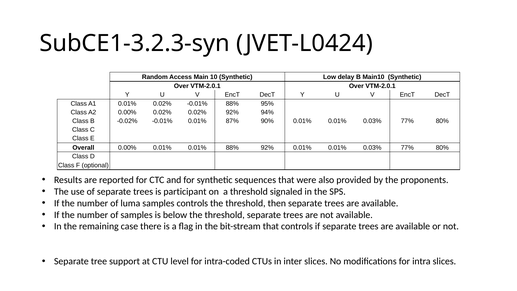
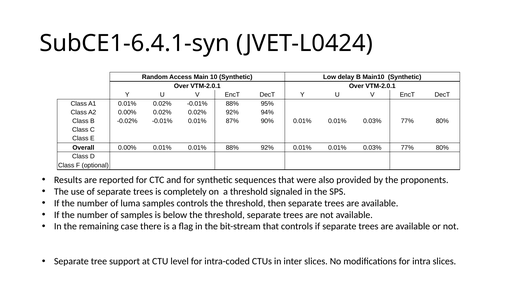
SubCE1-3.2.3-syn: SubCE1-3.2.3-syn -> SubCE1-6.4.1-syn
participant: participant -> completely
